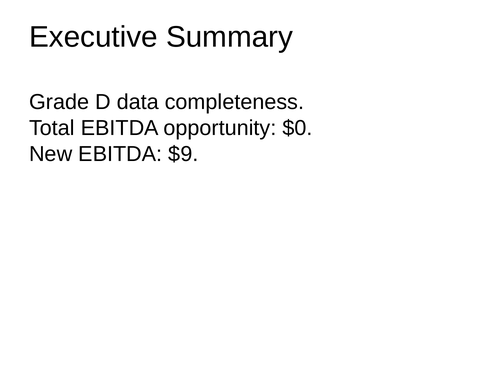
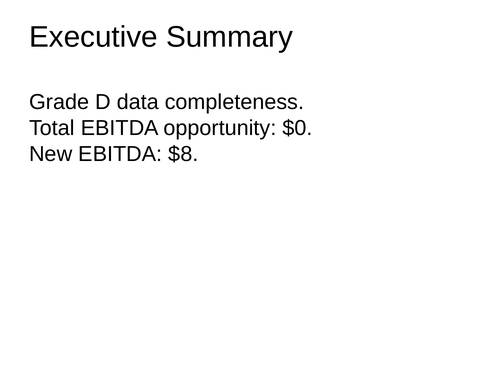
$9: $9 -> $8
